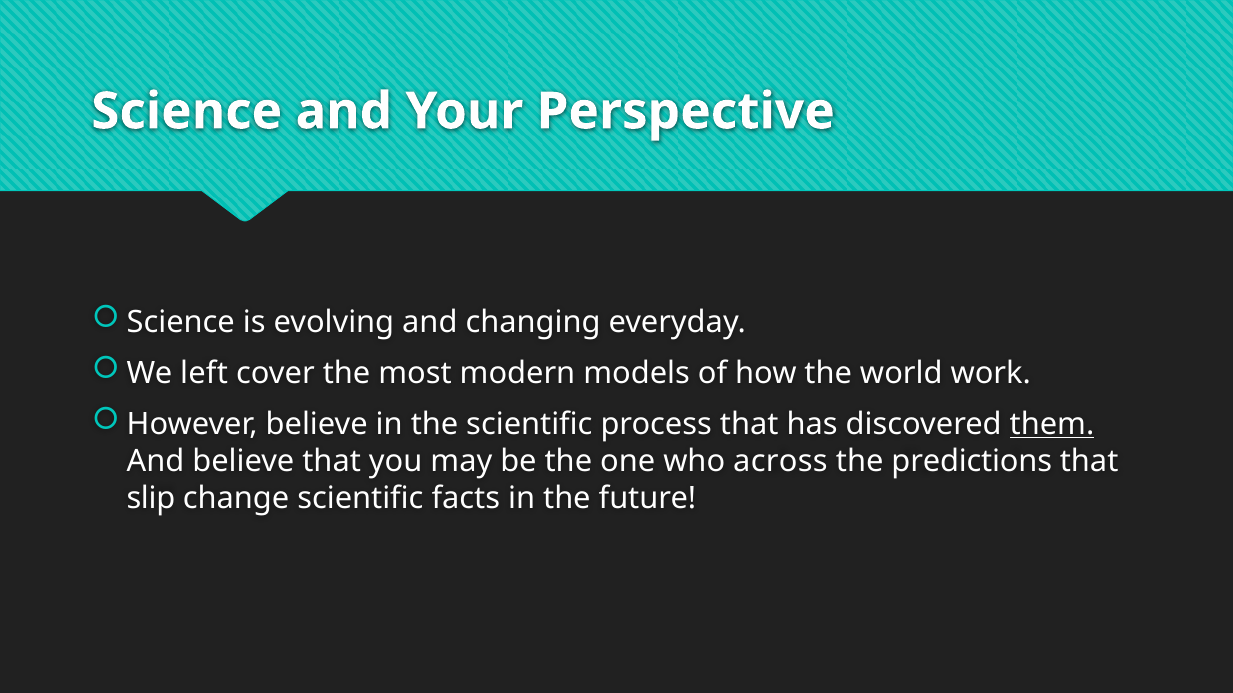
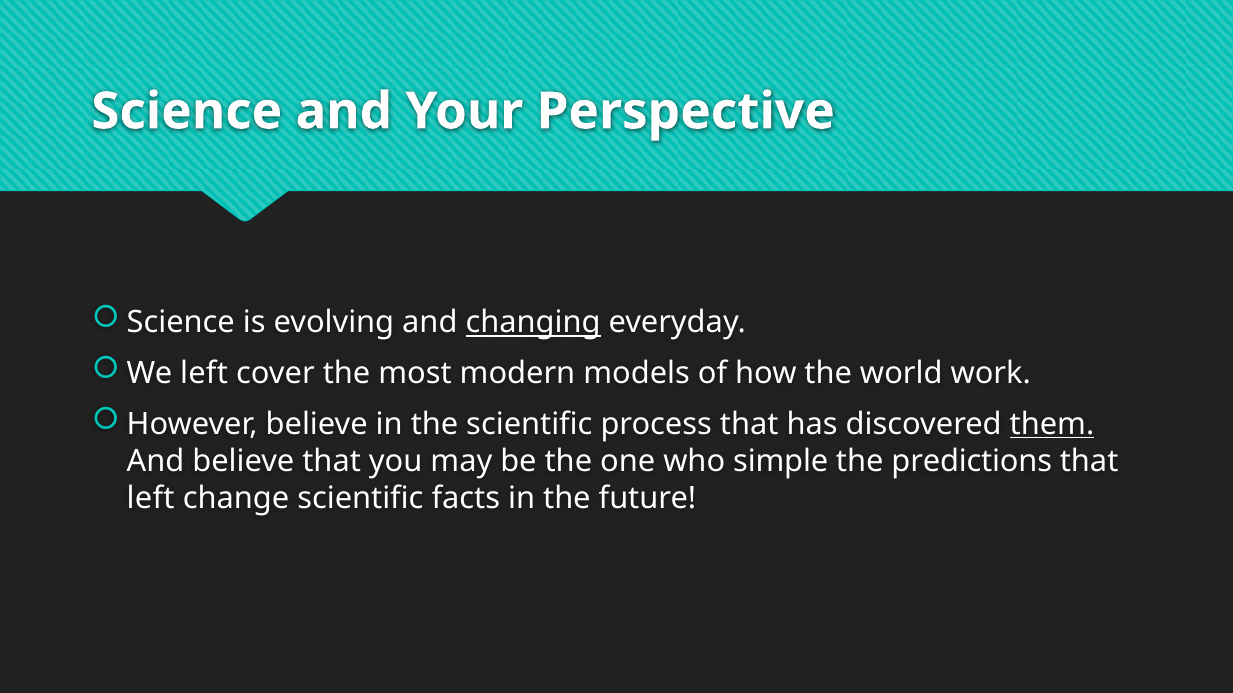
changing underline: none -> present
across: across -> simple
slip at (151, 499): slip -> left
